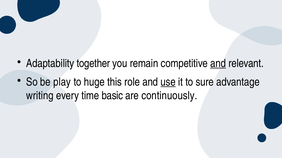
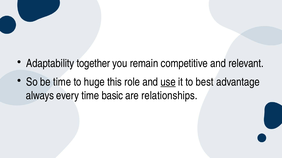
and at (218, 64) underline: present -> none
be play: play -> time
sure: sure -> best
writing: writing -> always
continuously: continuously -> relationships
